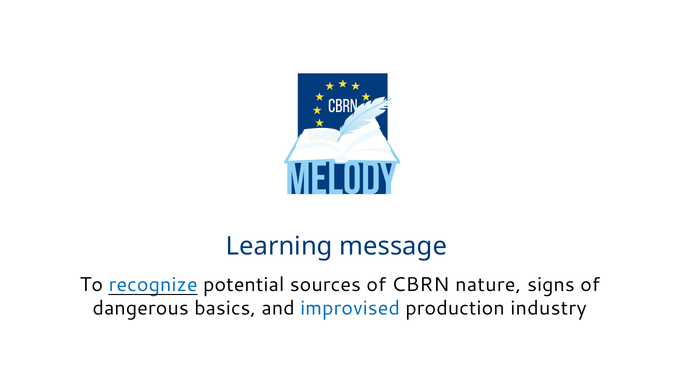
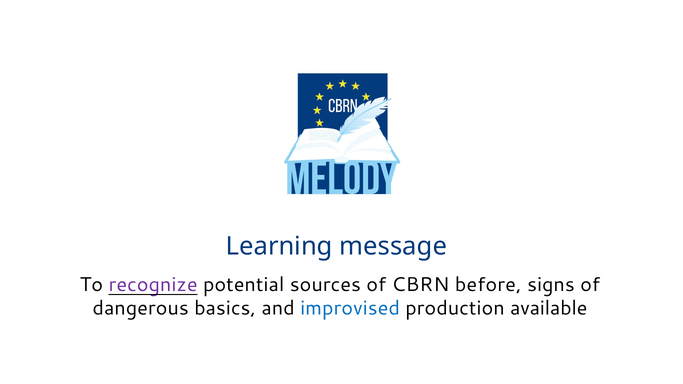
recognize colour: blue -> purple
nature: nature -> before
industry: industry -> available
